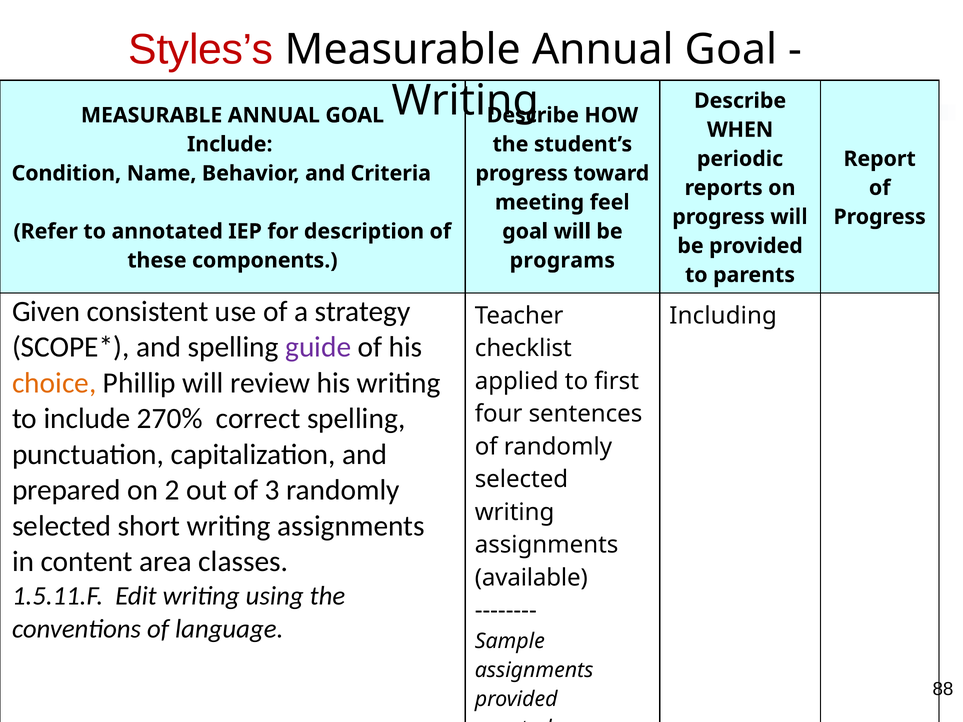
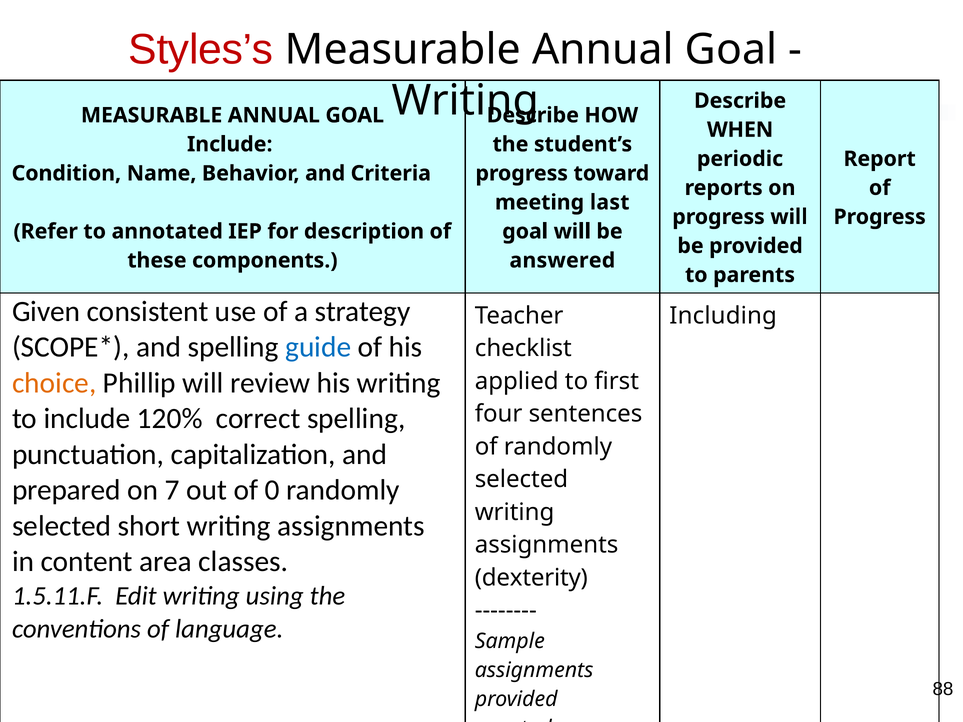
feel: feel -> last
programs: programs -> answered
guide colour: purple -> blue
270%: 270% -> 120%
2: 2 -> 7
3: 3 -> 0
available: available -> dexterity
